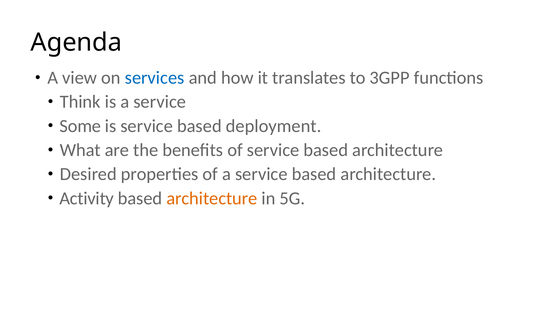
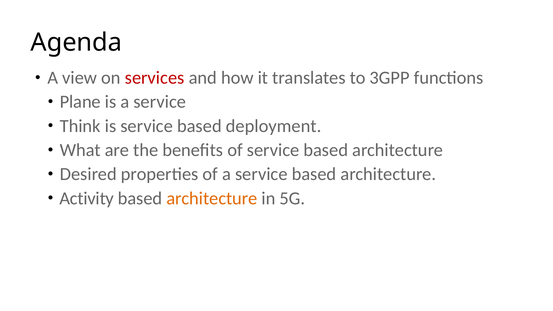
services colour: blue -> red
Think: Think -> Plane
Some: Some -> Think
